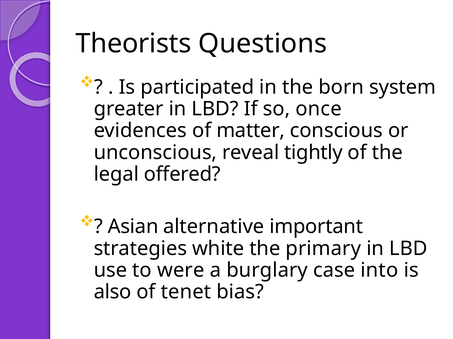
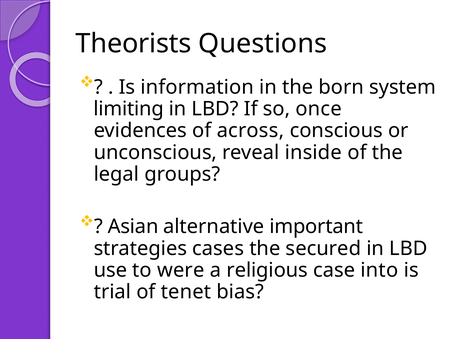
participated: participated -> information
greater: greater -> limiting
matter: matter -> across
tightly: tightly -> inside
offered: offered -> groups
white: white -> cases
primary: primary -> secured
burglary: burglary -> religious
also: also -> trial
